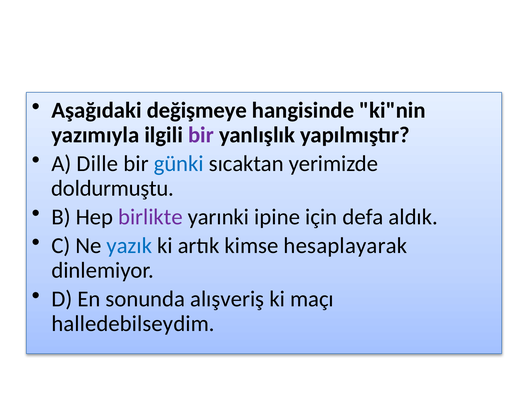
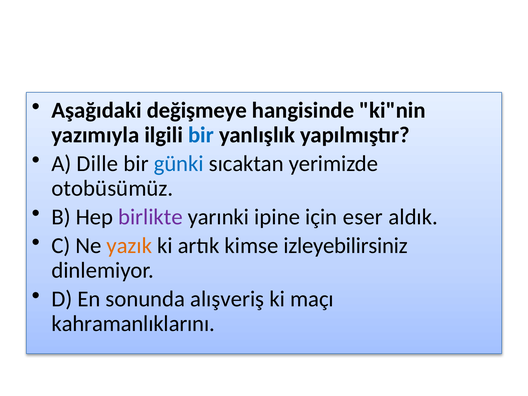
bir at (201, 135) colour: purple -> blue
doldurmuştu: doldurmuştu -> otobüsümüz
defa: defa -> eser
yazık colour: blue -> orange
hesaplayarak: hesaplayarak -> izleyebilirsiniz
halledebilseydim: halledebilseydim -> kahramanlıklarını
